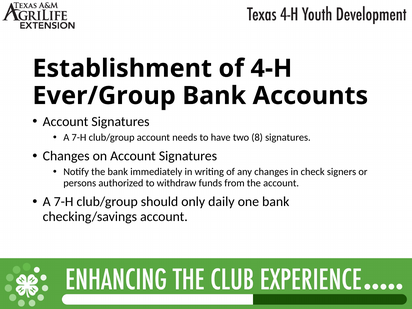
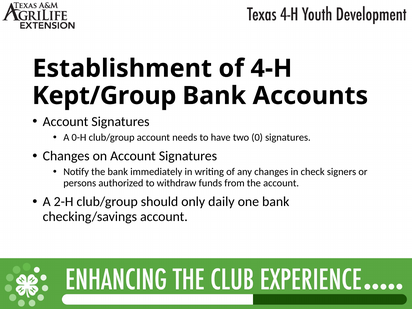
Ever/Group: Ever/Group -> Kept/Group
7-H at (79, 137): 7-H -> 0-H
8: 8 -> 0
7-H at (64, 202): 7-H -> 2-H
